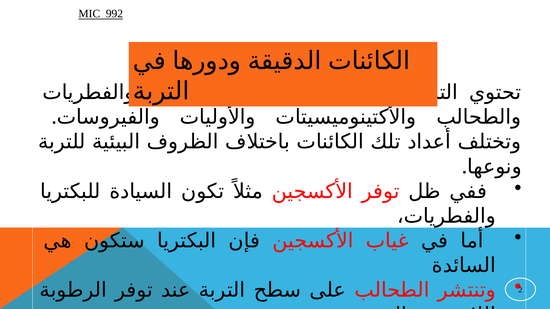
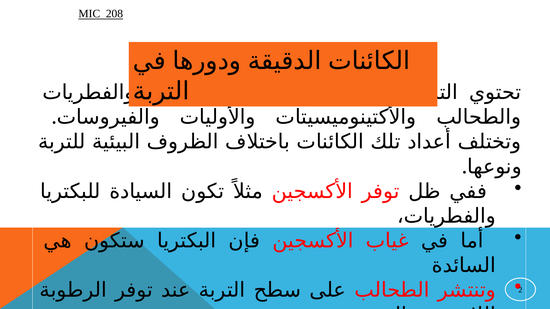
992: 992 -> 208
